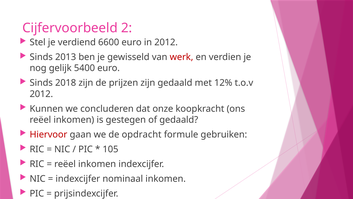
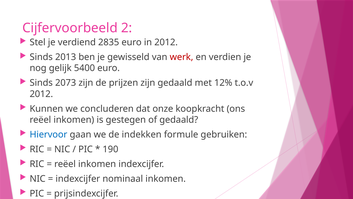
6600: 6600 -> 2835
2018: 2018 -> 2073
Hiervoor colour: red -> blue
opdracht: opdracht -> indekken
105: 105 -> 190
